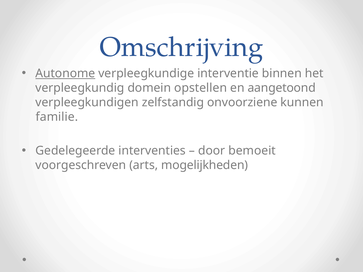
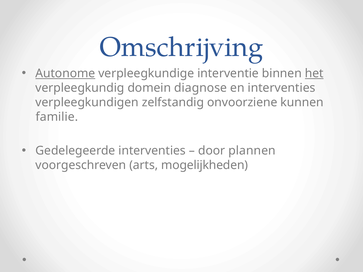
het underline: none -> present
opstellen: opstellen -> diagnose
en aangetoond: aangetoond -> interventies
bemoeit: bemoeit -> plannen
